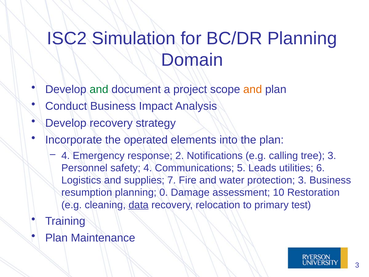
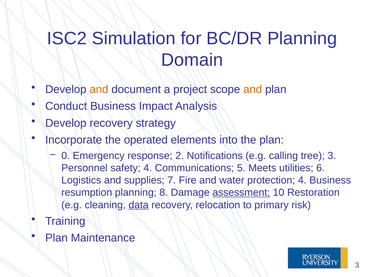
and at (99, 89) colour: green -> orange
4 at (66, 155): 4 -> 0
Leads: Leads -> Meets
protection 3: 3 -> 4
0: 0 -> 8
assessment underline: none -> present
test: test -> risk
